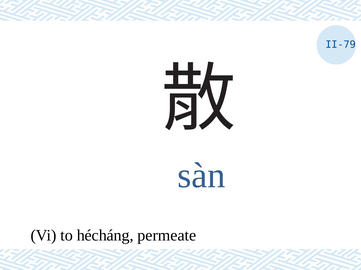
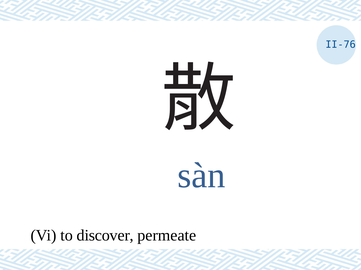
II-79: II-79 -> II-76
hécháng: hécháng -> discover
